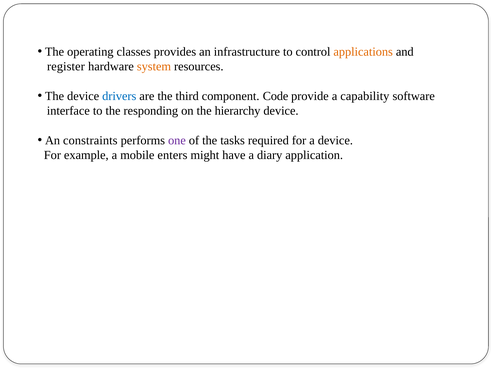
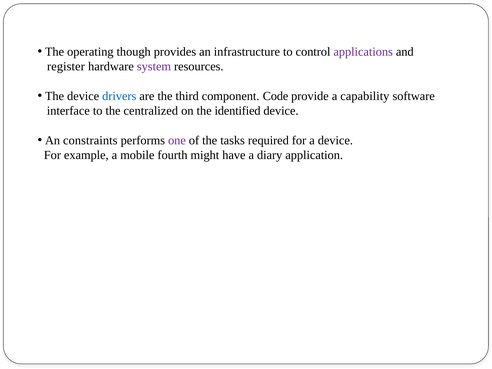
classes: classes -> though
applications colour: orange -> purple
system colour: orange -> purple
responding: responding -> centralized
hierarchy: hierarchy -> identified
enters: enters -> fourth
